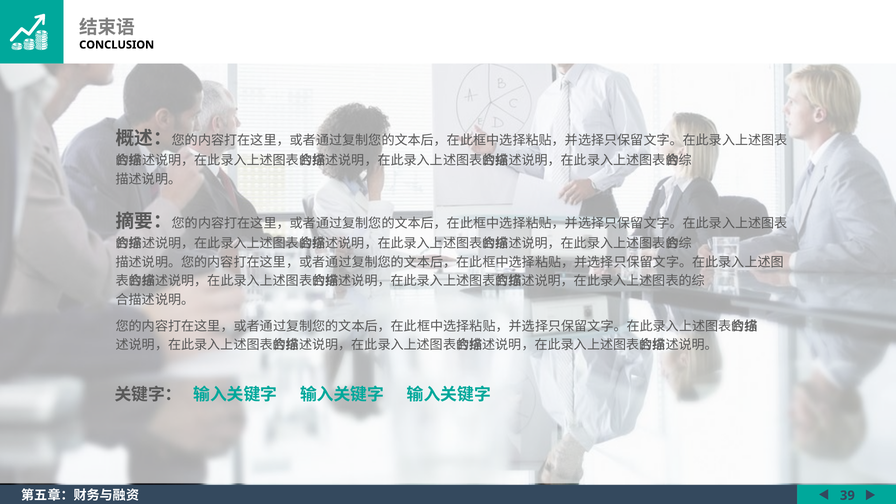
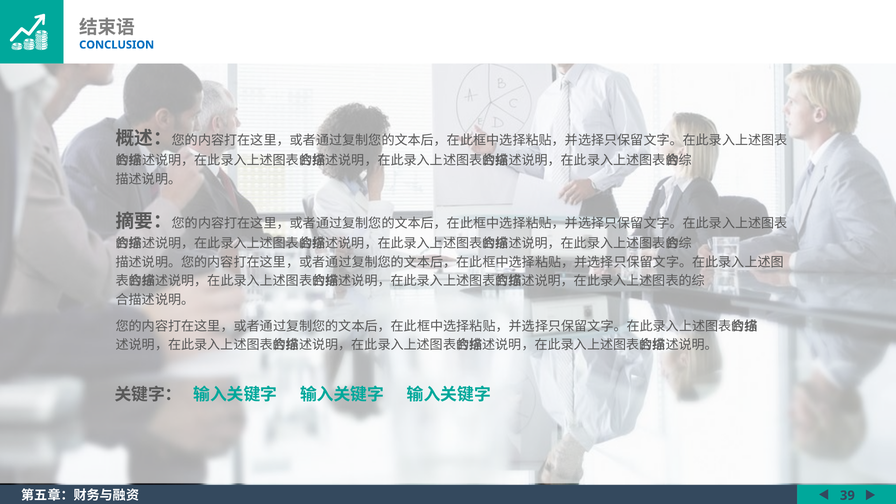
CONCLUSION colour: black -> blue
